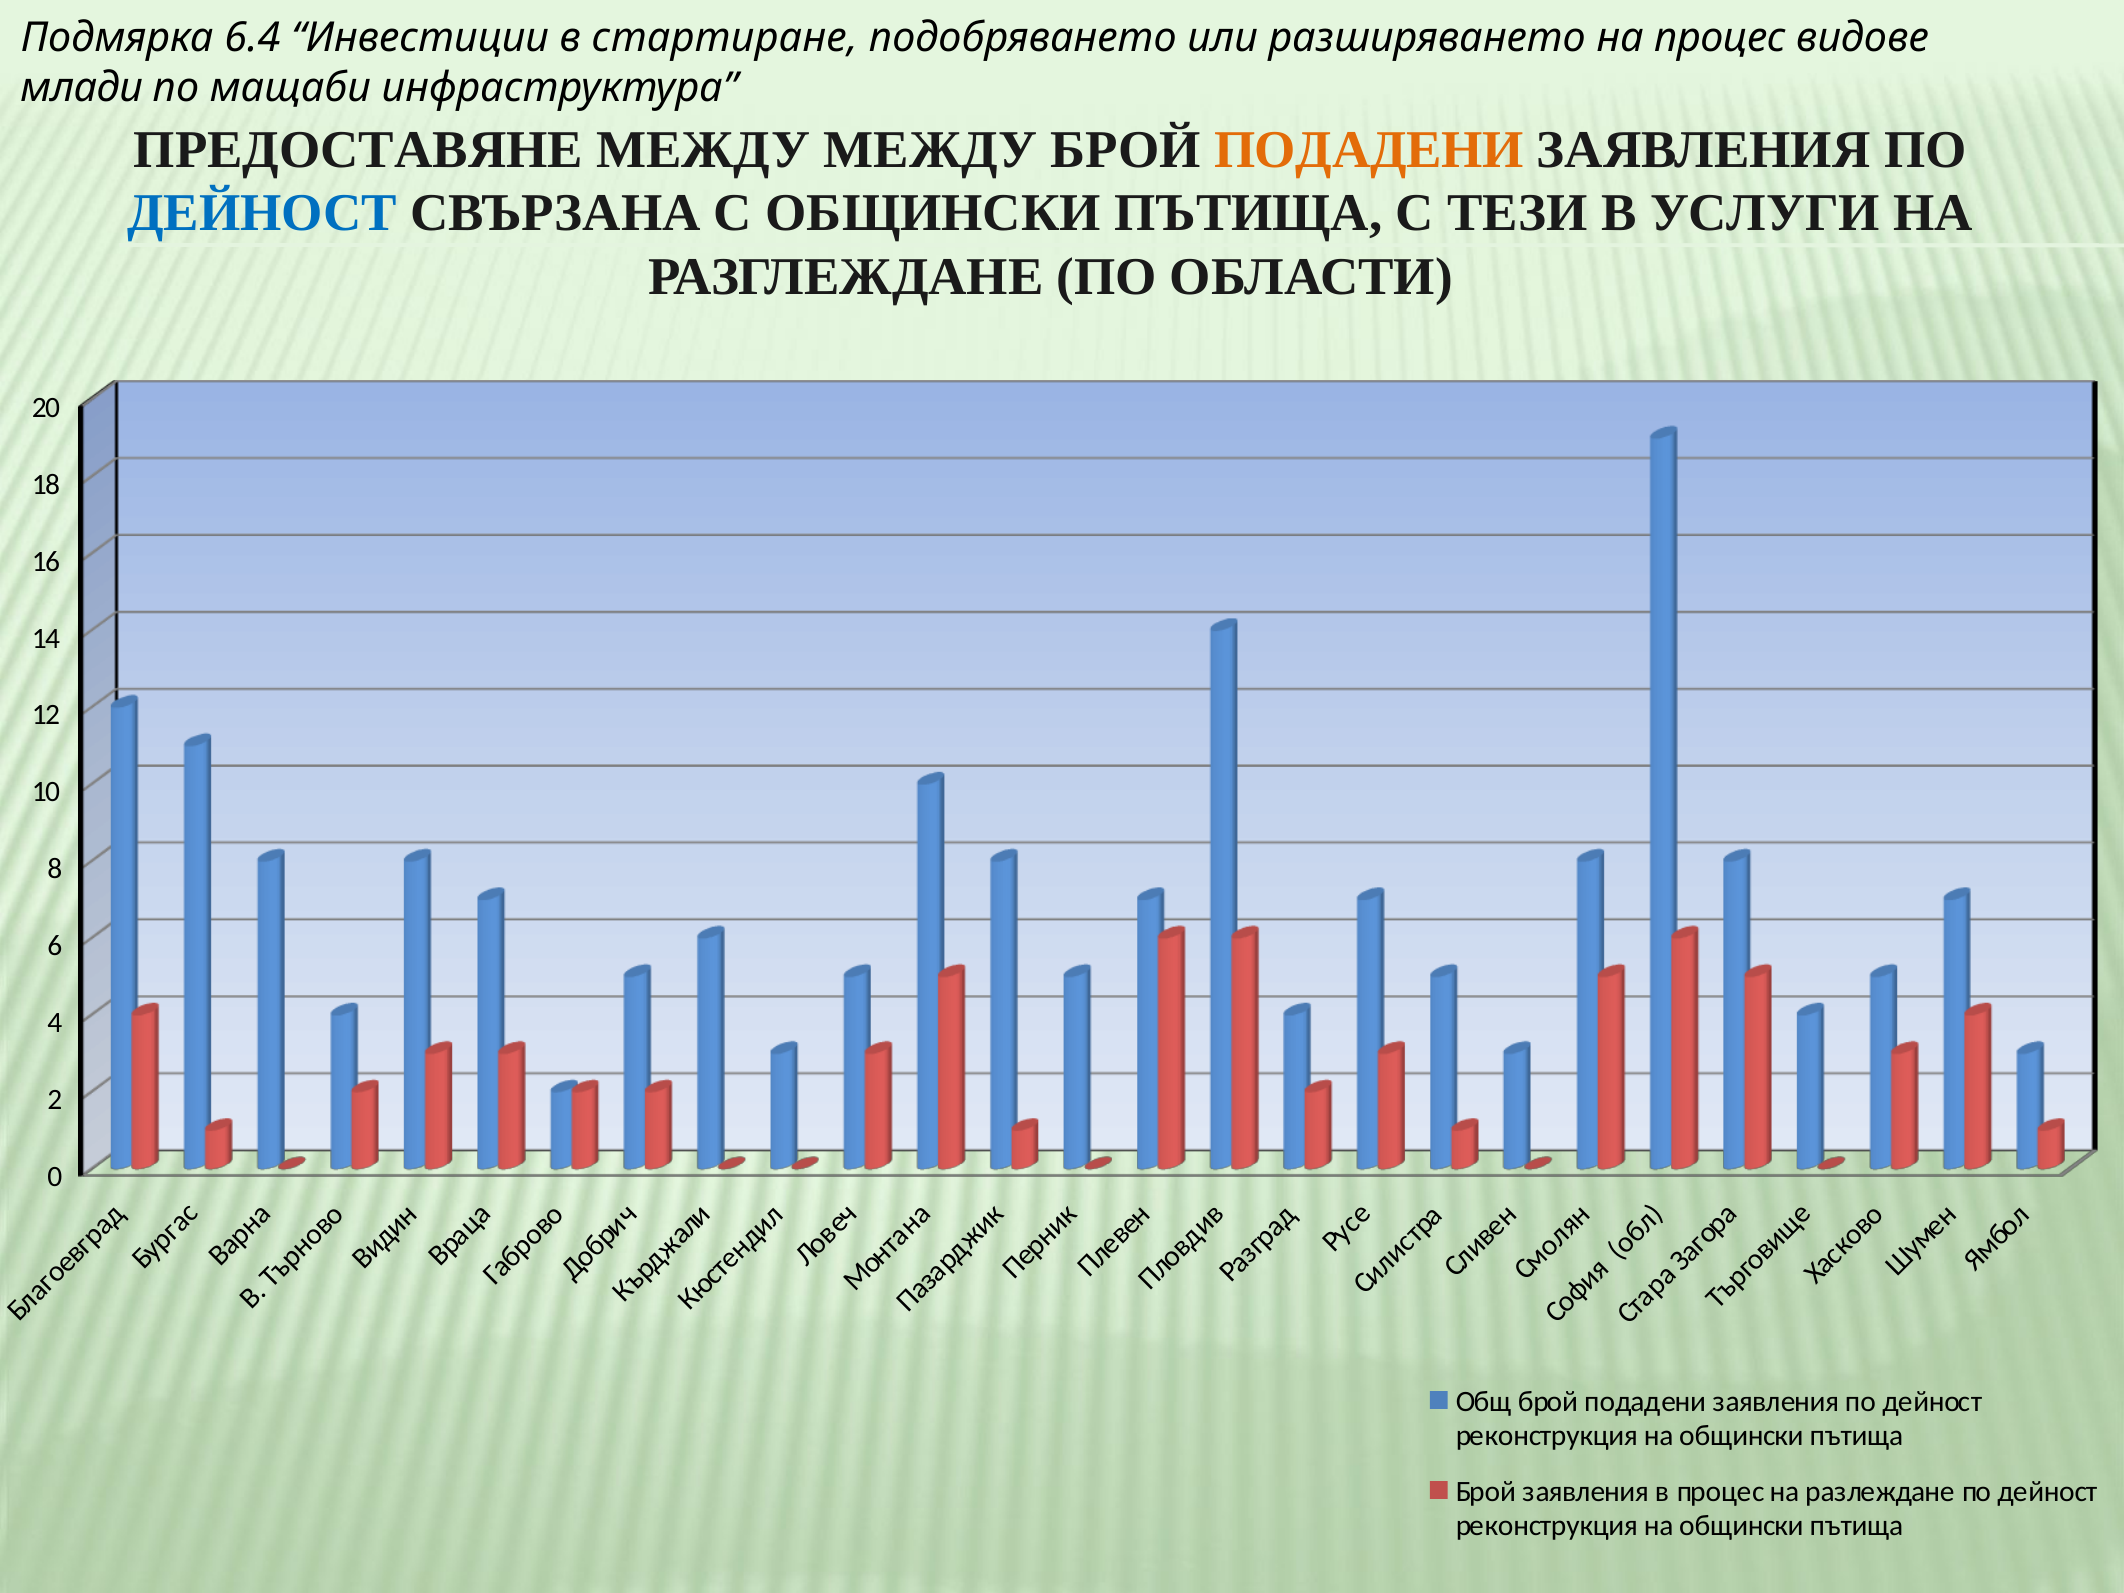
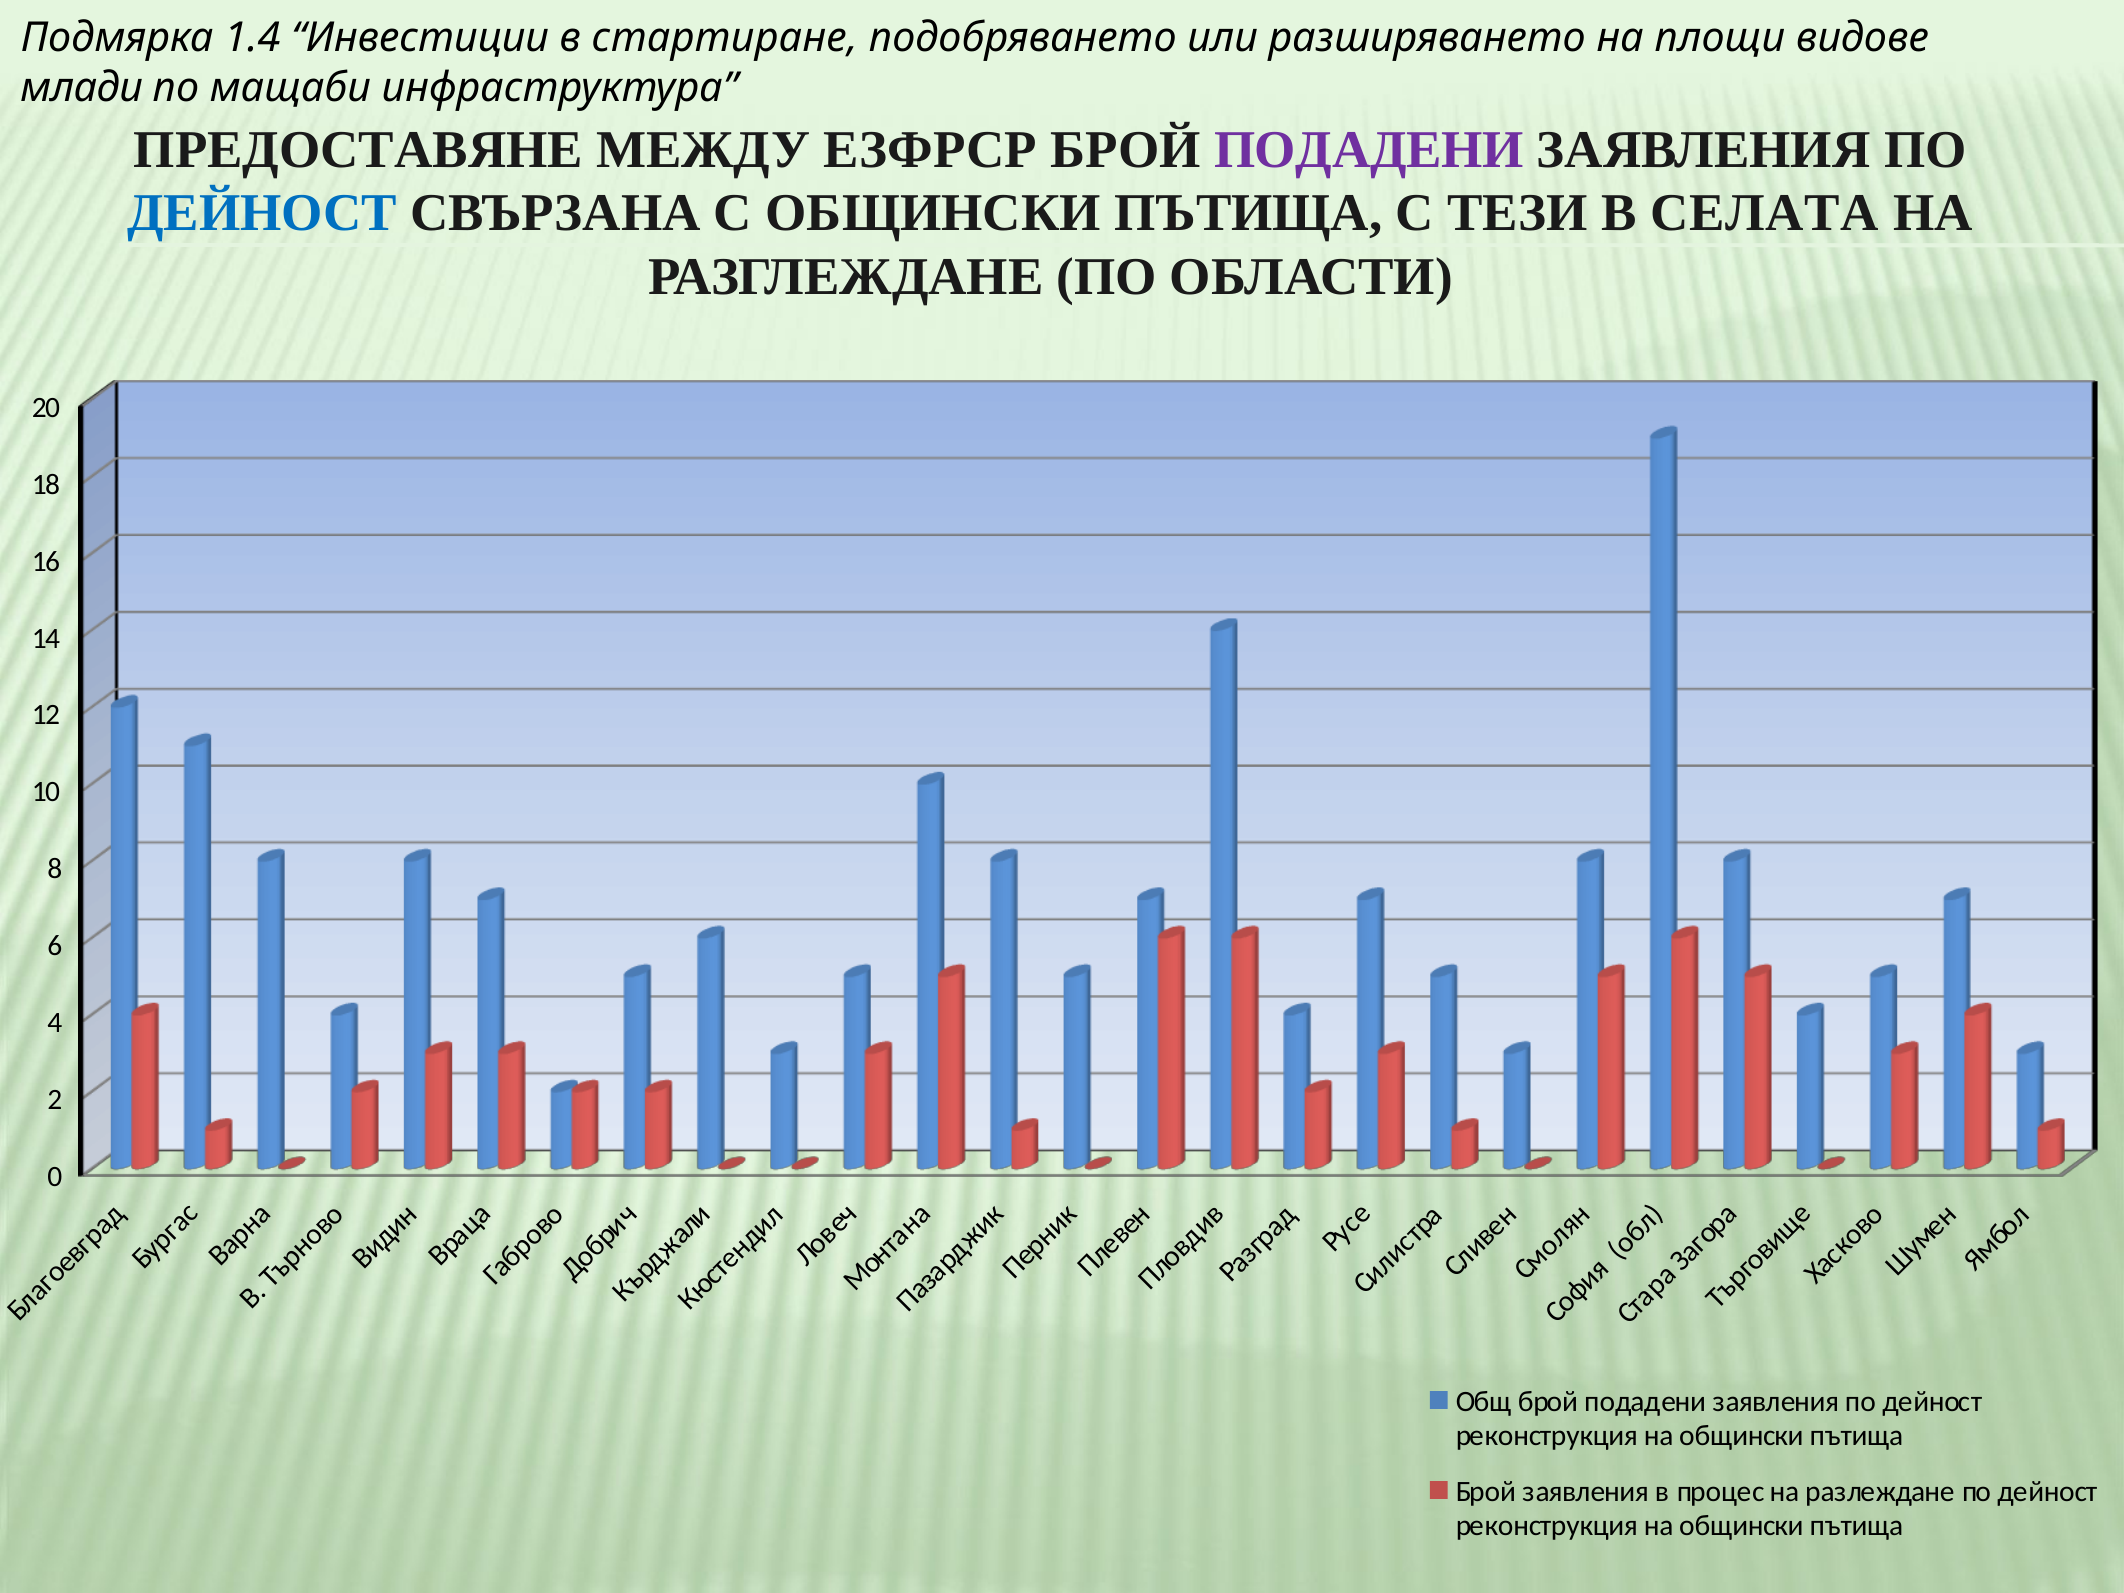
6.4: 6.4 -> 1.4
на процес: процес -> площи
МЕЖДУ МЕЖДУ: МЕЖДУ -> ЕЗФРСР
ПОДАДЕНИ at (1369, 150) colour: orange -> purple
УСЛУГИ: УСЛУГИ -> СЕЛАТА
